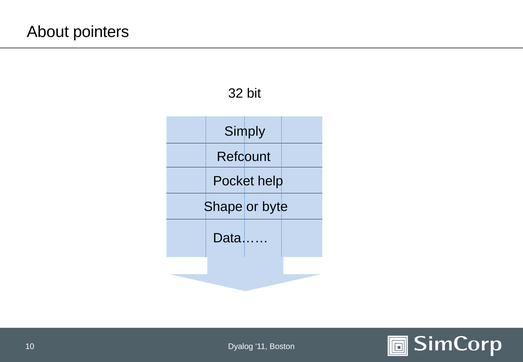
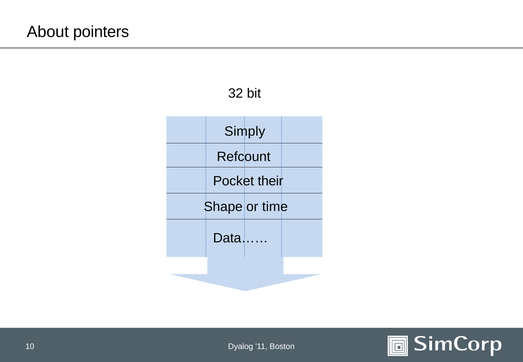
help: help -> their
byte: byte -> time
